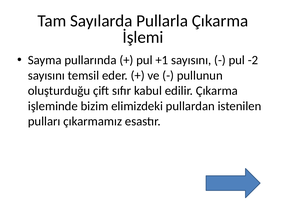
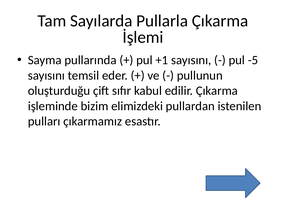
-2: -2 -> -5
